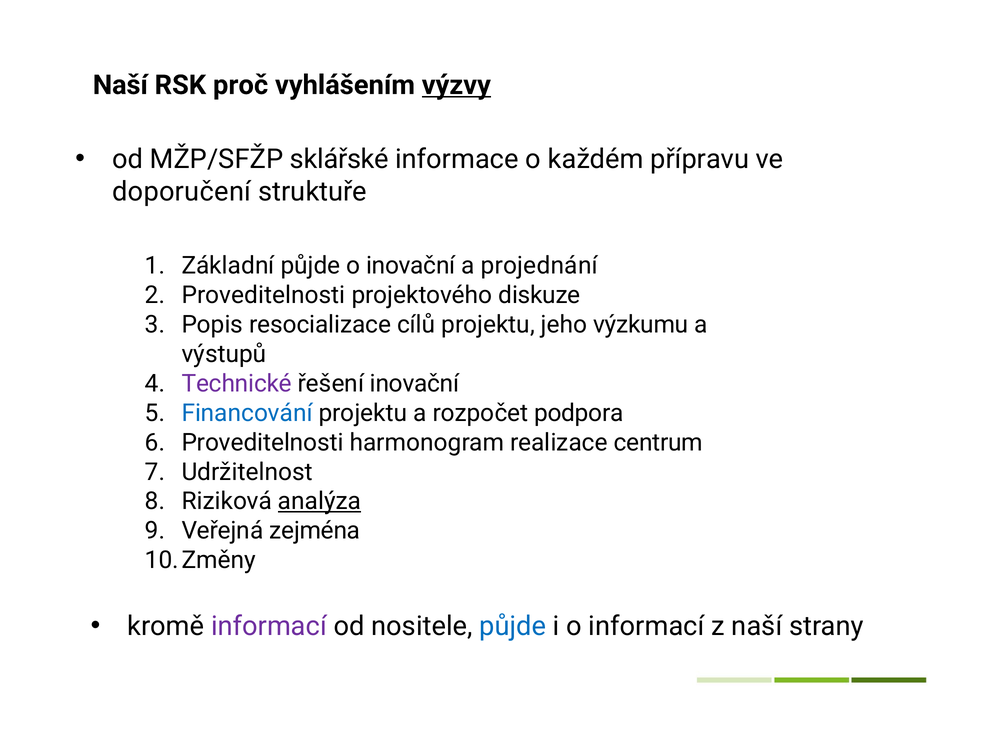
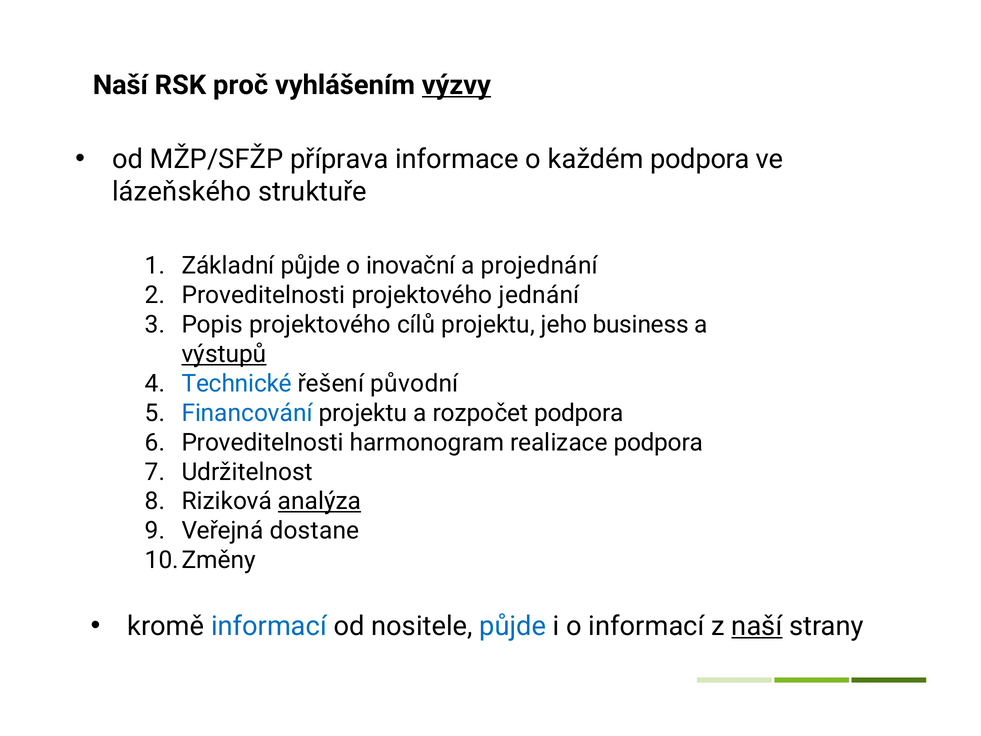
sklářské: sklářské -> příprava
každém přípravu: přípravu -> podpora
doporučení: doporučení -> lázeňského
diskuze: diskuze -> jednání
Popis resocializace: resocializace -> projektového
výzkumu: výzkumu -> business
výstupů underline: none -> present
Technické colour: purple -> blue
řešení inovační: inovační -> původní
realizace centrum: centrum -> podpora
zejména: zejména -> dostane
informací at (269, 626) colour: purple -> blue
naší at (757, 626) underline: none -> present
